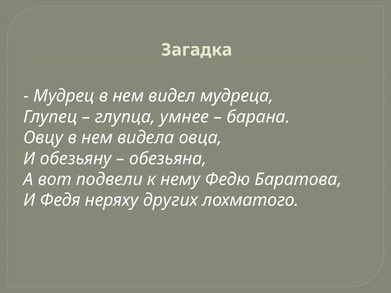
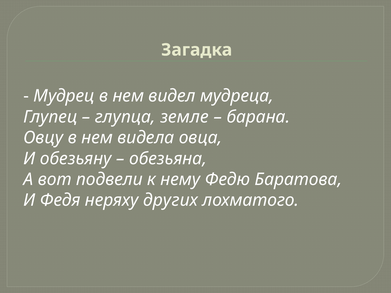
умнее: умнее -> земле
